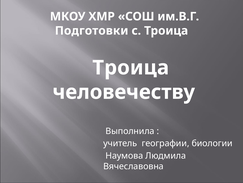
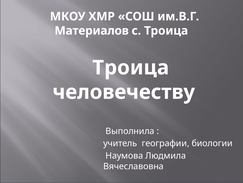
Подготовки: Подготовки -> Материалов
